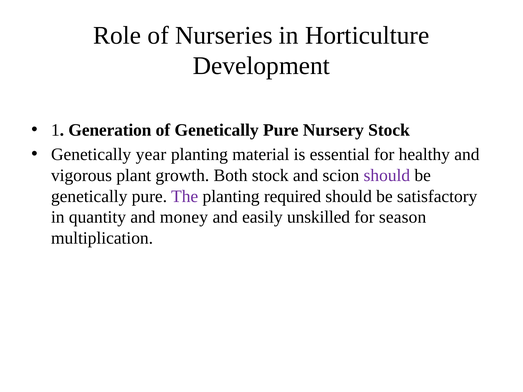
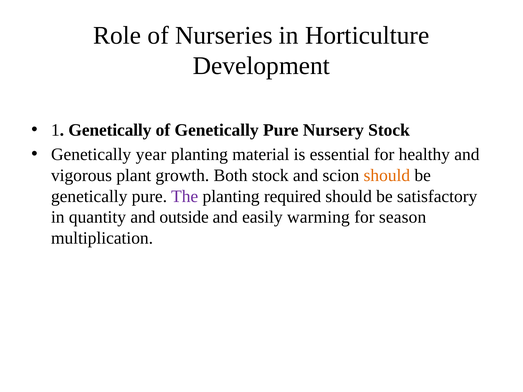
1 Generation: Generation -> Genetically
should at (387, 176) colour: purple -> orange
money: money -> outside
unskilled: unskilled -> warming
